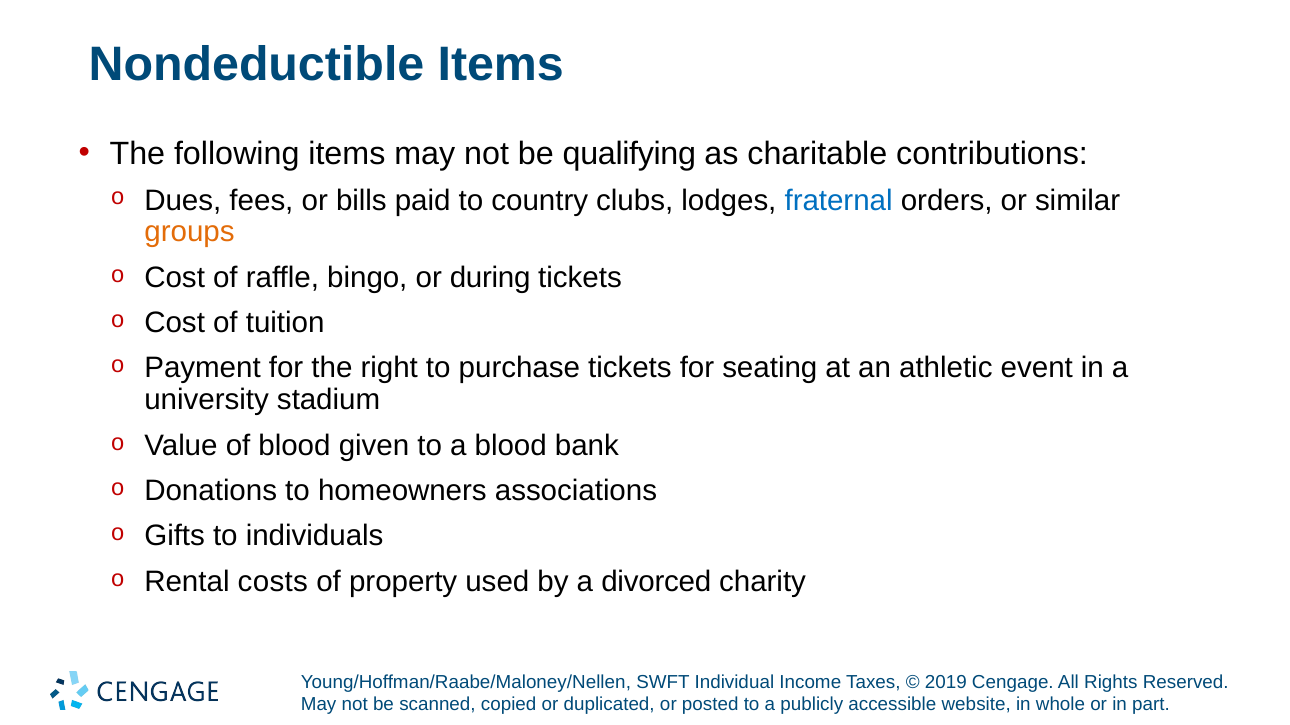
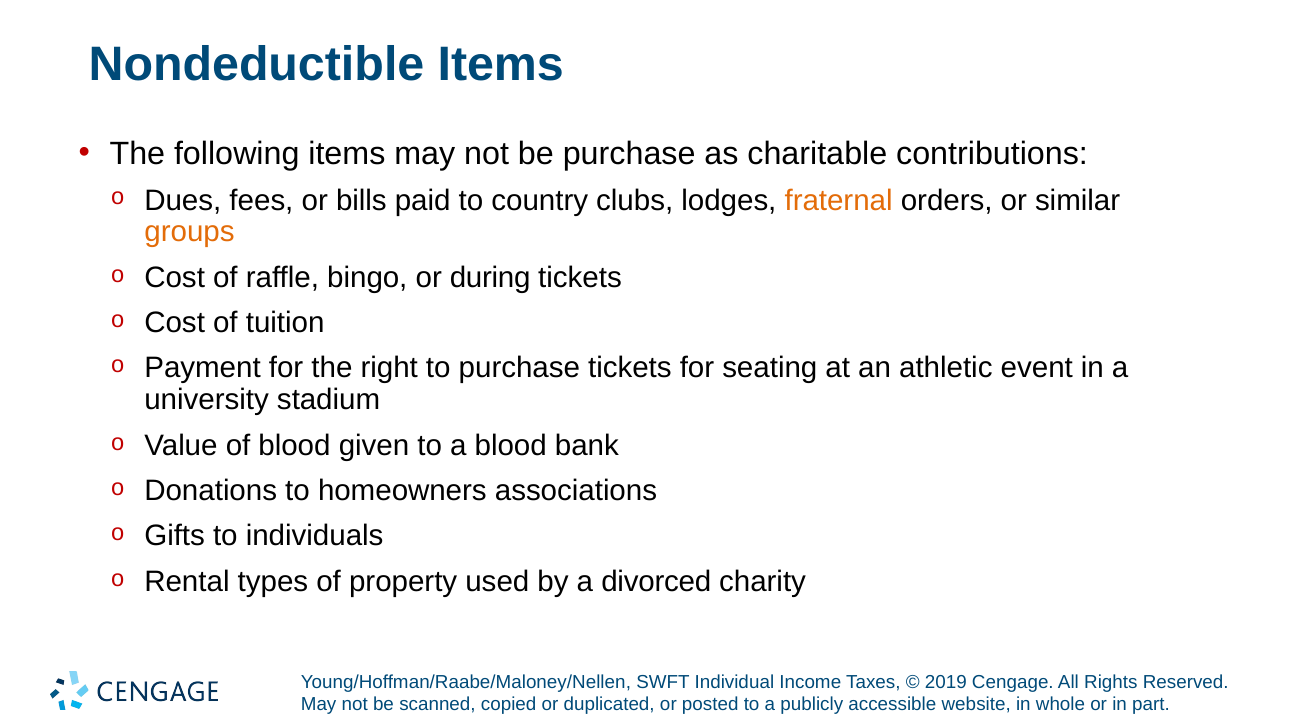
be qualifying: qualifying -> purchase
fraternal colour: blue -> orange
costs: costs -> types
